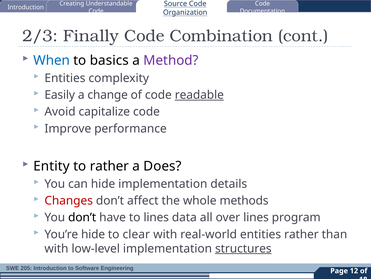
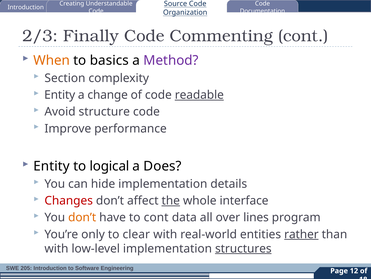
Combination: Combination -> Commenting
When colour: blue -> orange
Entities at (65, 78): Entities -> Section
Easily at (60, 95): Easily -> Entity
capitalize: capitalize -> structure
to rather: rather -> logical
the underline: none -> present
methods: methods -> interface
don’t at (82, 217) colour: black -> orange
to lines: lines -> cont
You’re hide: hide -> only
rather at (301, 234) underline: none -> present
